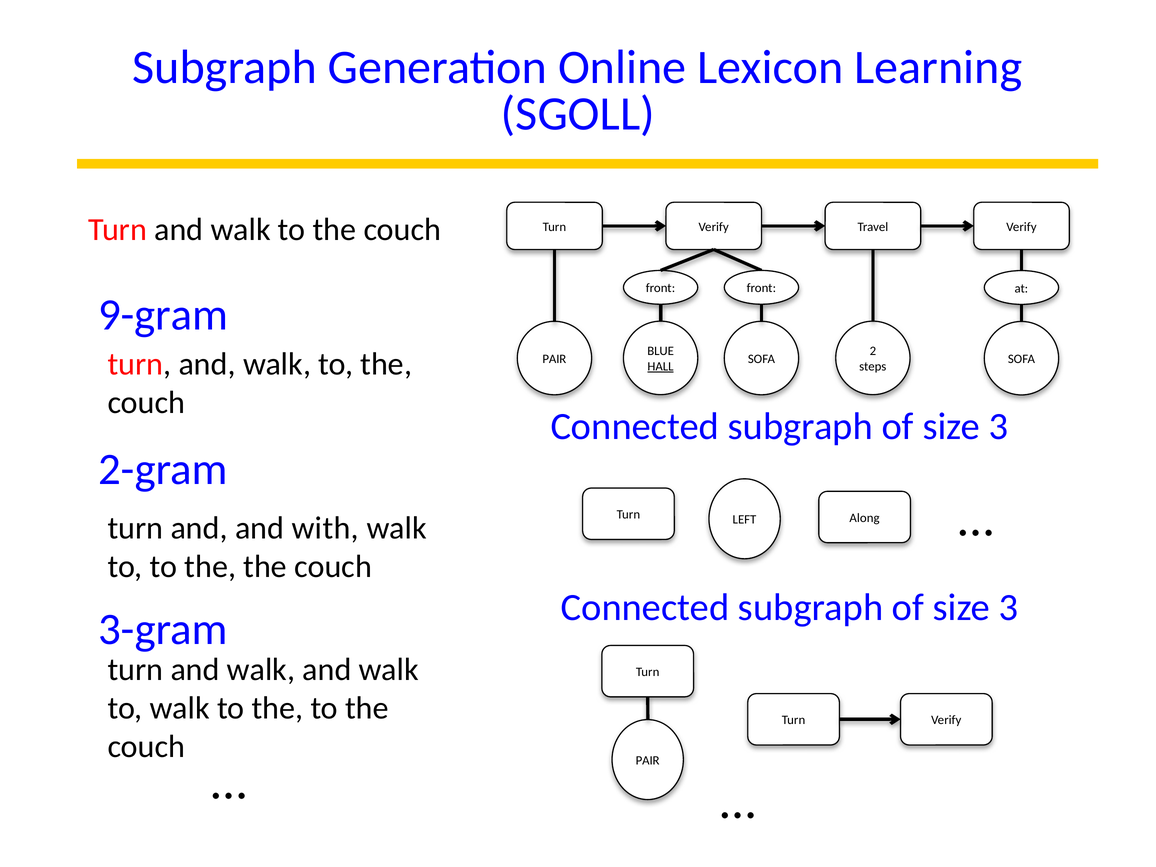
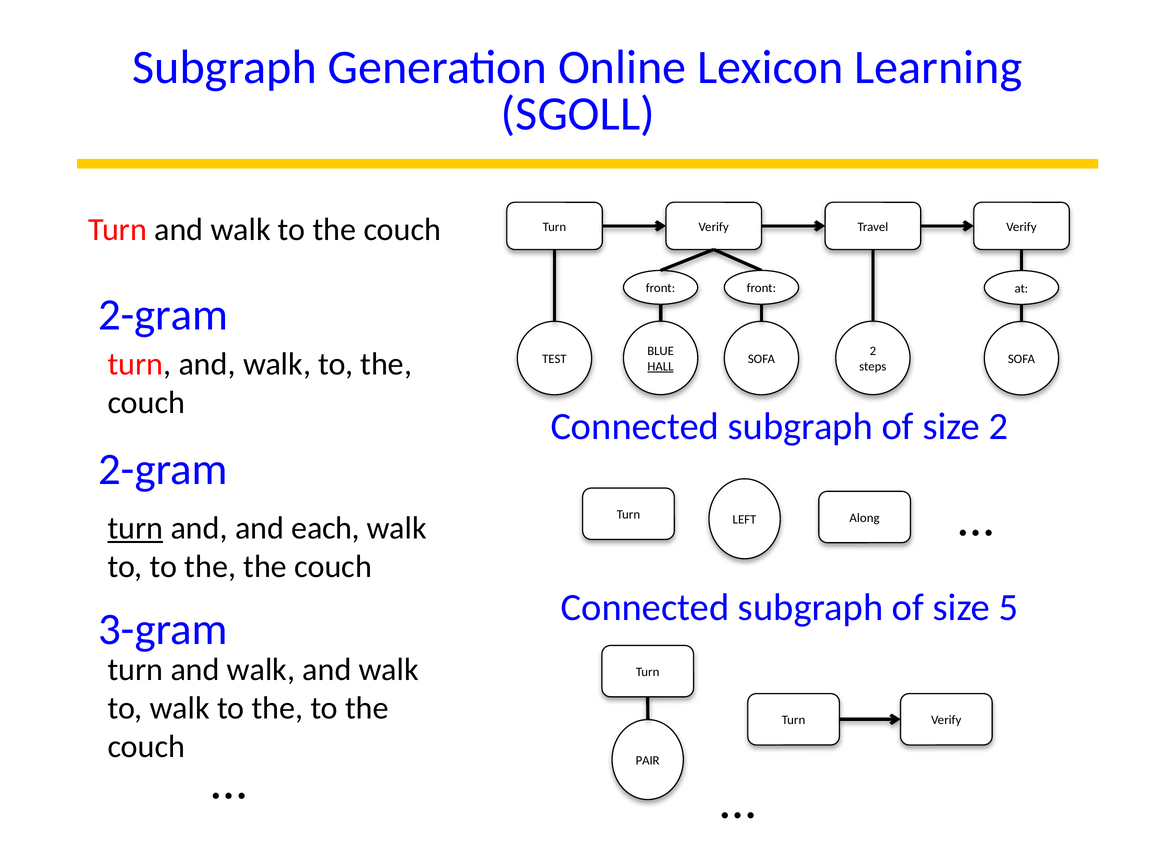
9-gram at (163, 315): 9-gram -> 2-gram
PAIR at (554, 359): PAIR -> TEST
3 at (998, 426): 3 -> 2
turn at (135, 528) underline: none -> present
with: with -> each
3 at (1009, 608): 3 -> 5
